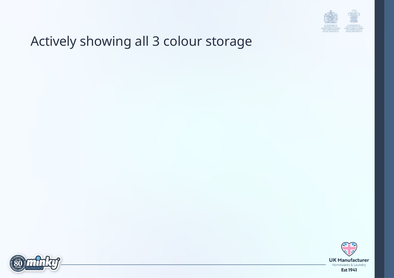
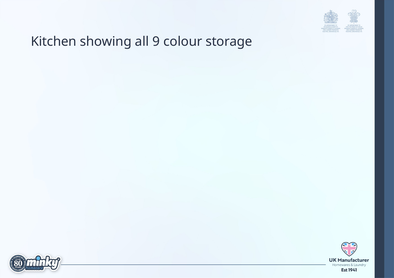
Actively: Actively -> Kitchen
3: 3 -> 9
